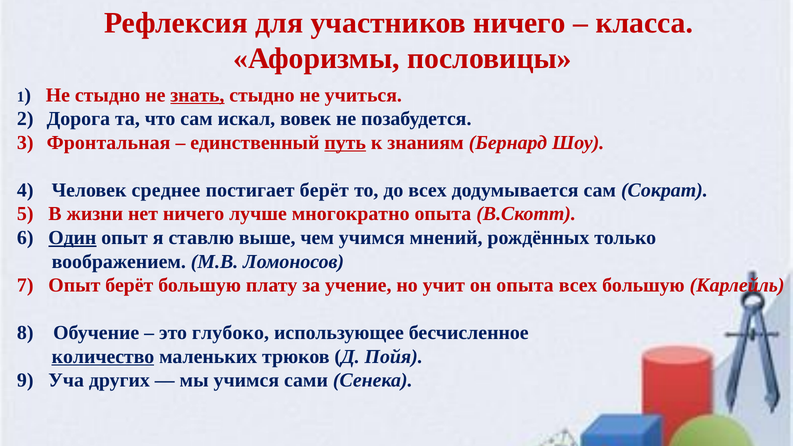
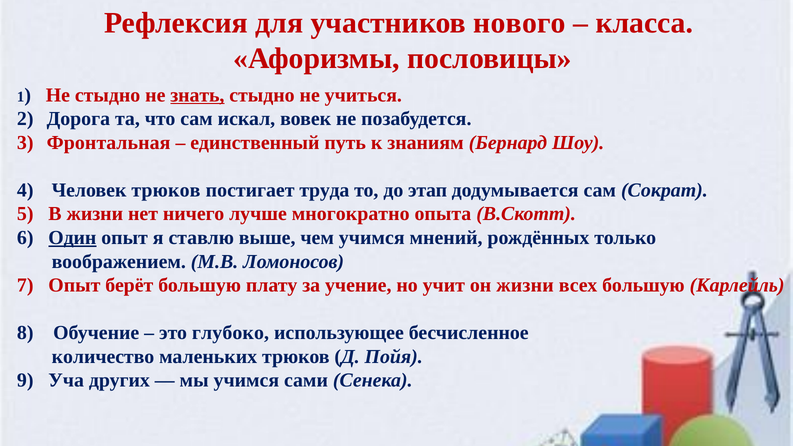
участников ничего: ничего -> нового
путь underline: present -> none
Человек среднее: среднее -> трюков
постигает берёт: берёт -> труда
до всех: всех -> этап
он опыта: опыта -> жизни
количество underline: present -> none
